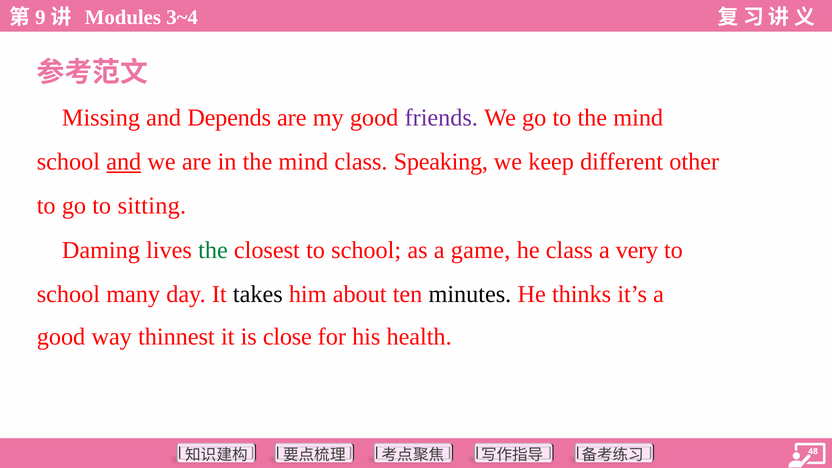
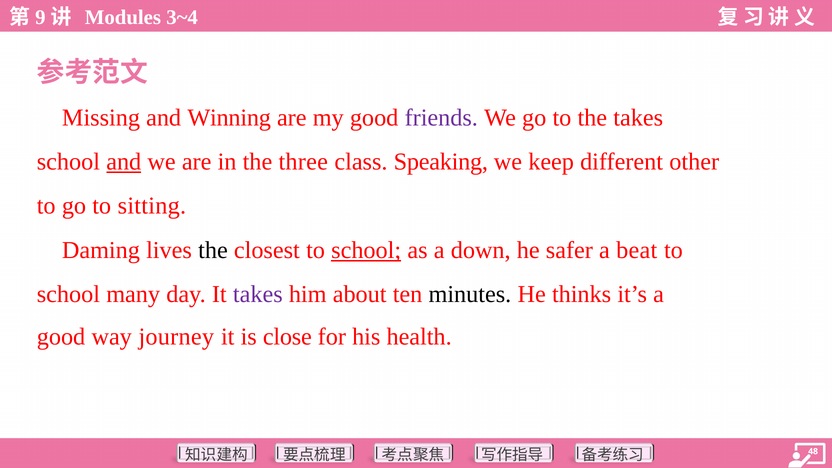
Depends: Depends -> Winning
to the mind: mind -> takes
in the mind: mind -> three
the at (213, 250) colour: green -> black
school at (366, 250) underline: none -> present
game: game -> down
he class: class -> safer
very: very -> beat
takes at (258, 294) colour: black -> purple
thinnest: thinnest -> journey
